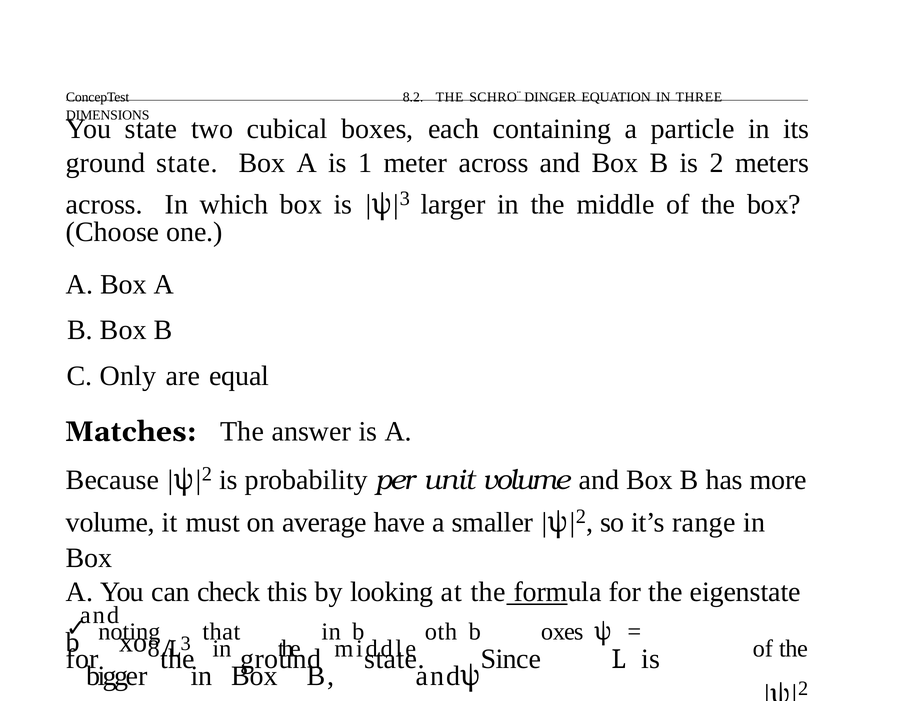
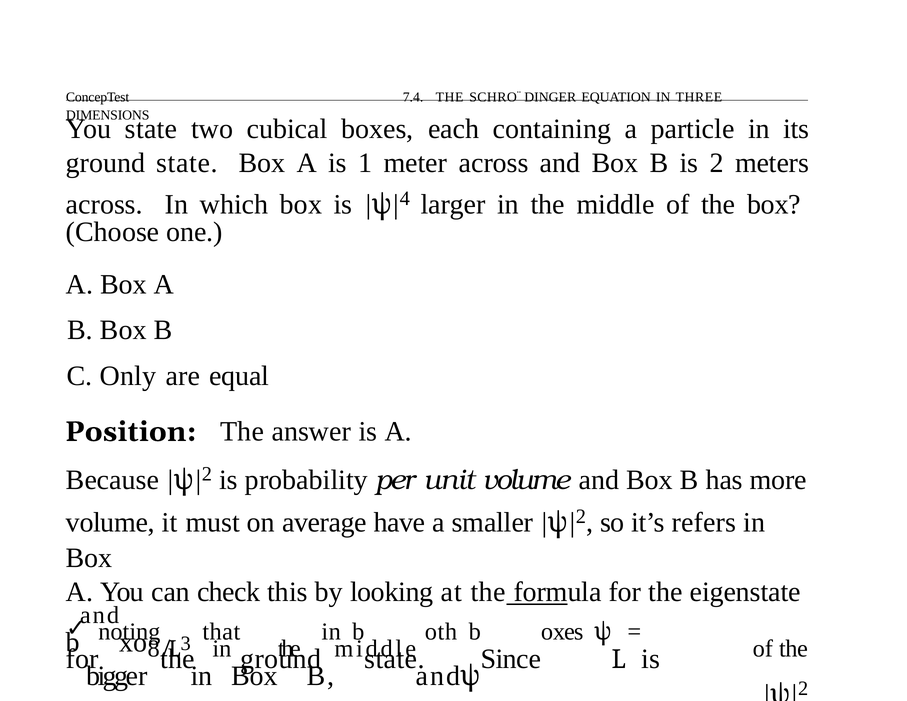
8.2: 8.2 -> 7.4
3 at (405, 198): 3 -> 4
Matches: Matches -> Position
range: range -> refers
